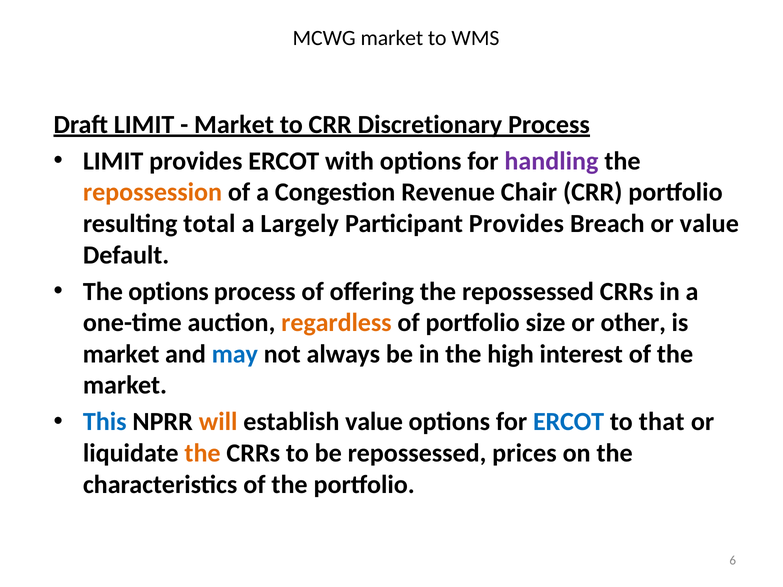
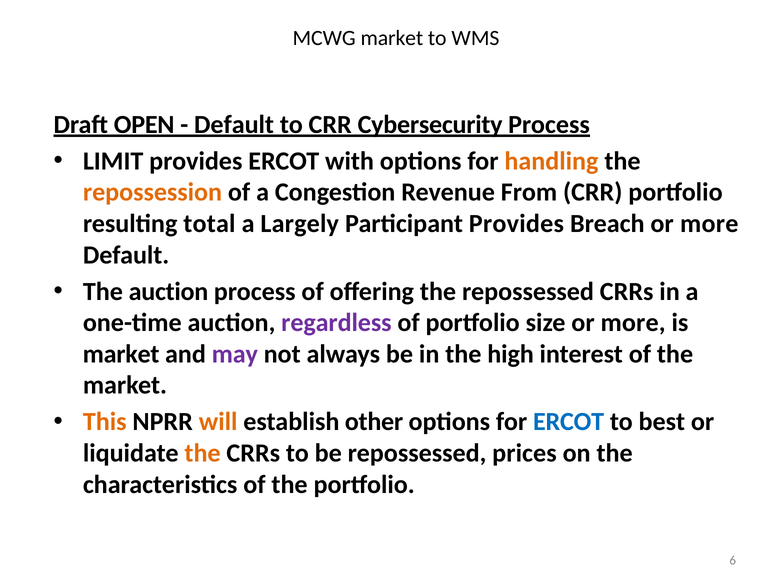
Draft LIMIT: LIMIT -> OPEN
Market at (234, 125): Market -> Default
Discretionary: Discretionary -> Cybersecurity
handling colour: purple -> orange
Chair: Chair -> From
Breach or value: value -> more
The options: options -> auction
regardless colour: orange -> purple
size or other: other -> more
may colour: blue -> purple
This colour: blue -> orange
establish value: value -> other
that: that -> best
